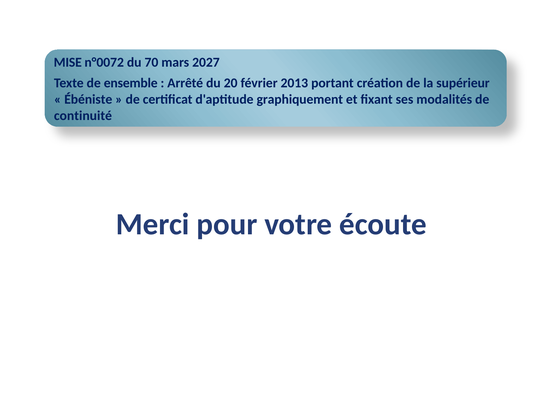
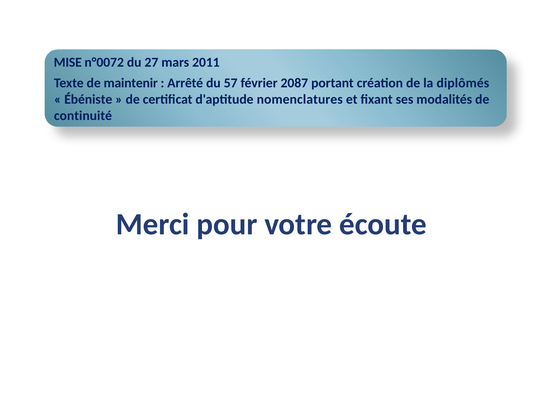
70: 70 -> 27
2027: 2027 -> 2011
ensemble: ensemble -> maintenir
20: 20 -> 57
2013: 2013 -> 2087
supérieur: supérieur -> diplômés
graphiquement: graphiquement -> nomenclatures
